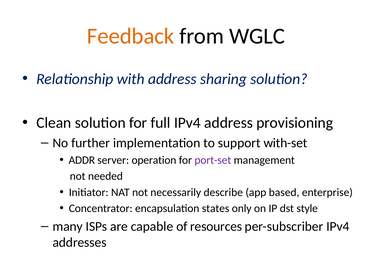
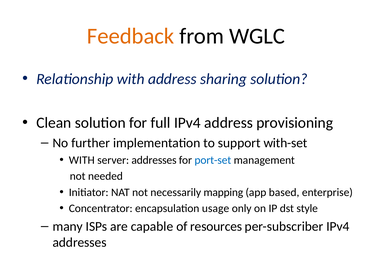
ADDR at (82, 160): ADDR -> WITH
server operation: operation -> addresses
port-set colour: purple -> blue
describe: describe -> mapping
states: states -> usage
